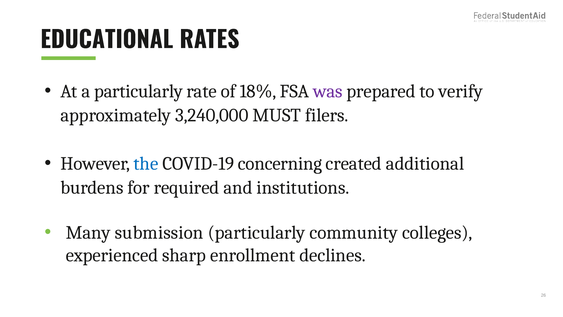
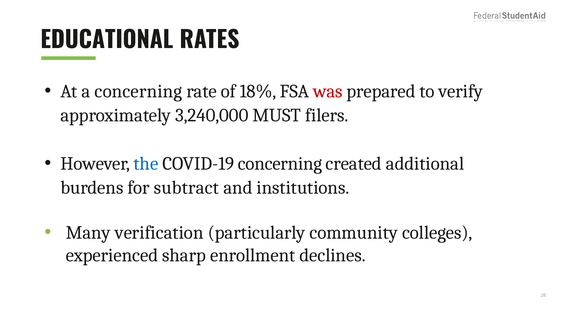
a particularly: particularly -> concerning
was colour: purple -> red
required: required -> subtract
submission: submission -> verification
